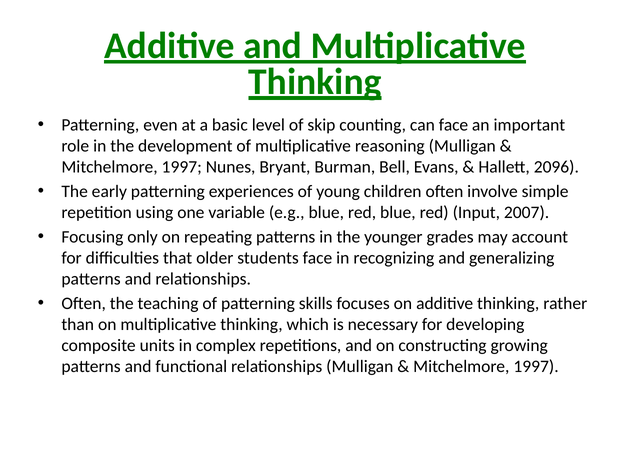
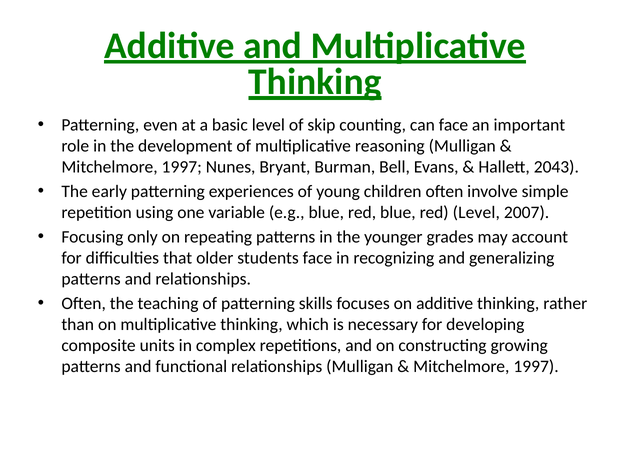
2096: 2096 -> 2043
red Input: Input -> Level
